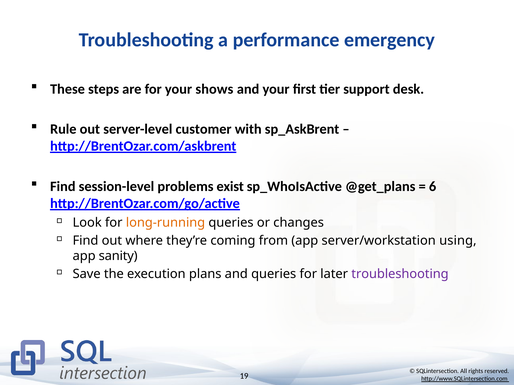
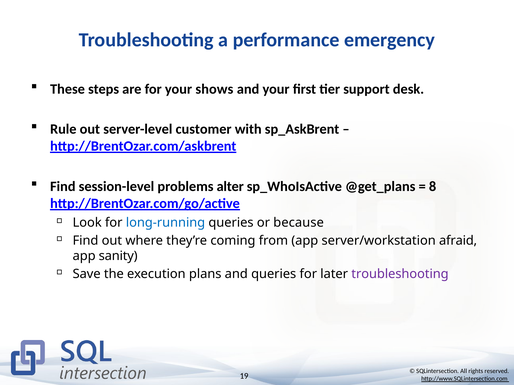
exist: exist -> alter
6: 6 -> 8
long-running colour: orange -> blue
changes: changes -> because
using: using -> afraid
